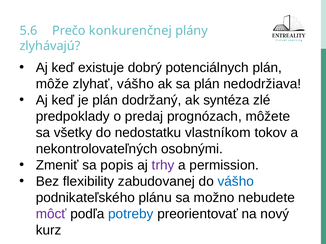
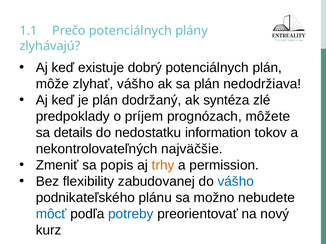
5.6: 5.6 -> 1.1
Prečo konkurenčnej: konkurenčnej -> potenciálnych
predaj: predaj -> príjem
všetky: všetky -> details
vlastníkom: vlastníkom -> information
osobnými: osobnými -> najväčšie
trhy colour: purple -> orange
môcť colour: purple -> blue
